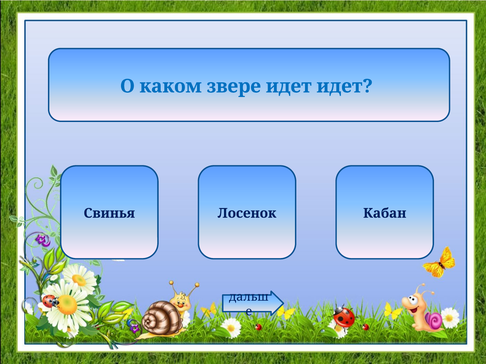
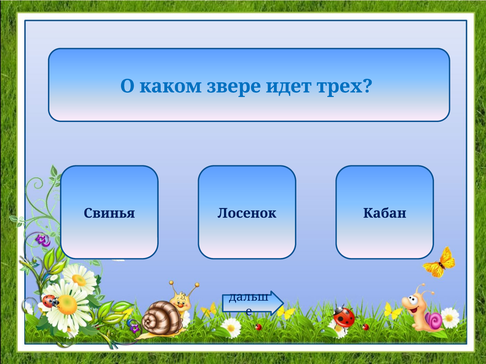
идет идет: идет -> трех
